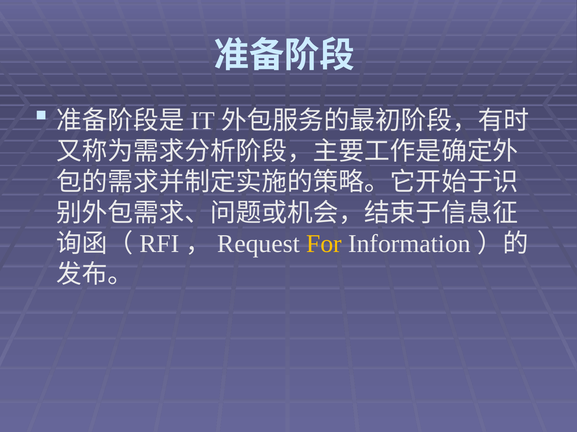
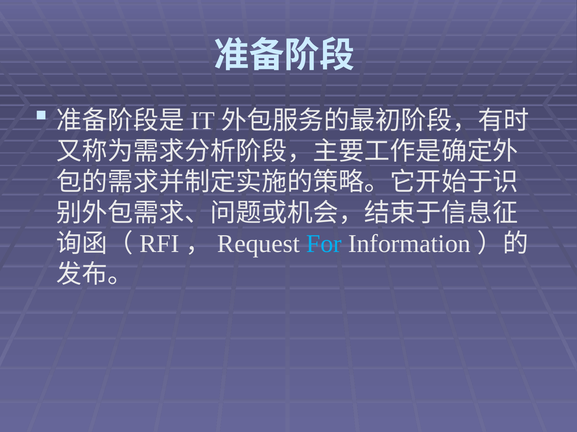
For colour: yellow -> light blue
